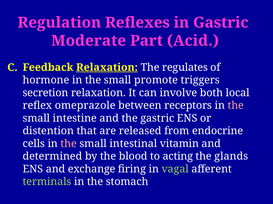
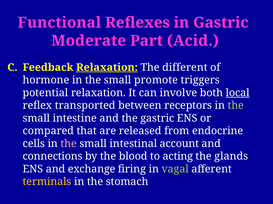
Regulation: Regulation -> Functional
regulates: regulates -> different
secretion: secretion -> potential
local underline: none -> present
omeprazole: omeprazole -> transported
the at (236, 106) colour: pink -> light green
distention: distention -> compared
vitamin: vitamin -> account
determined: determined -> connections
terminals colour: light green -> yellow
